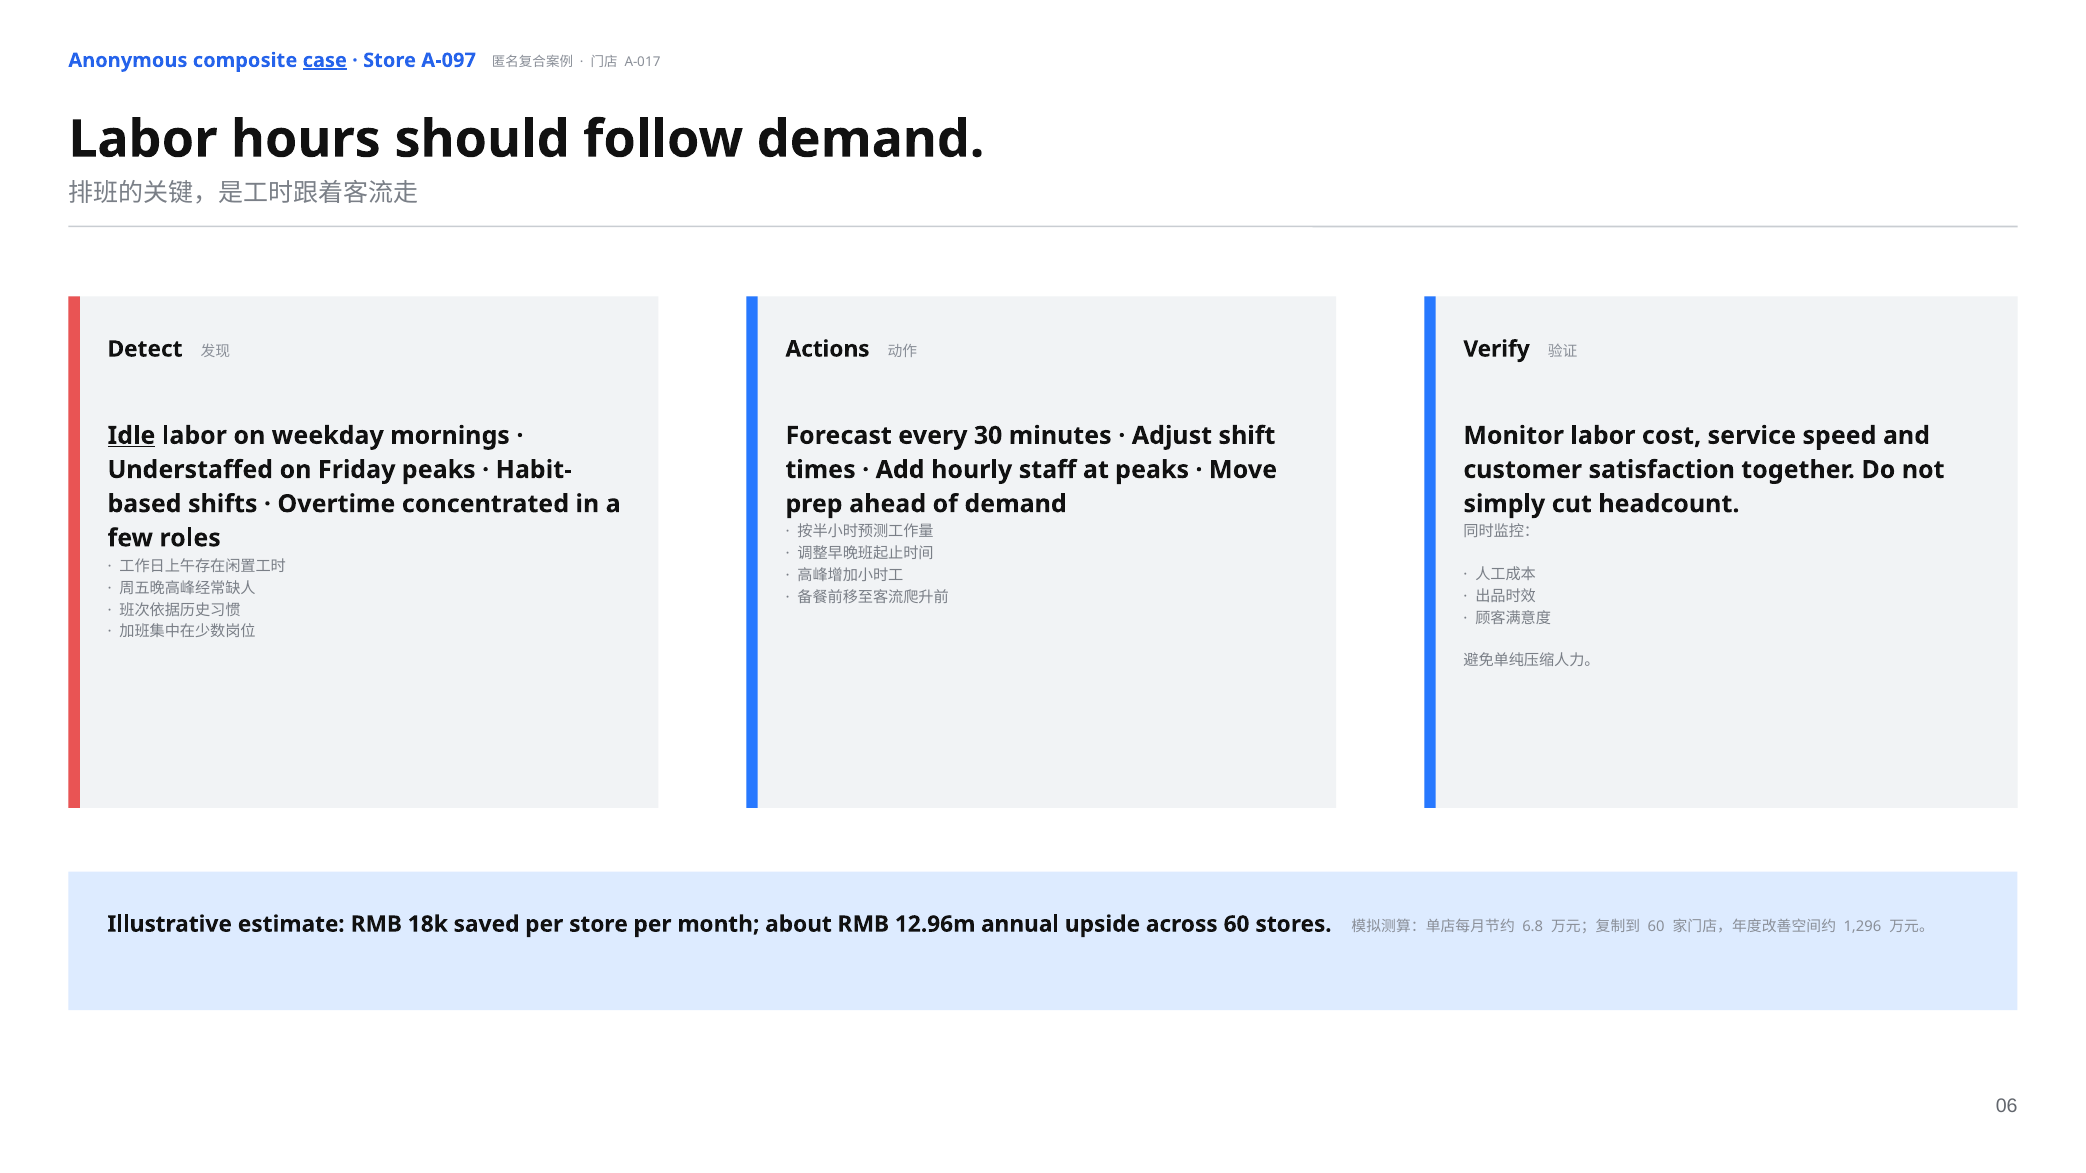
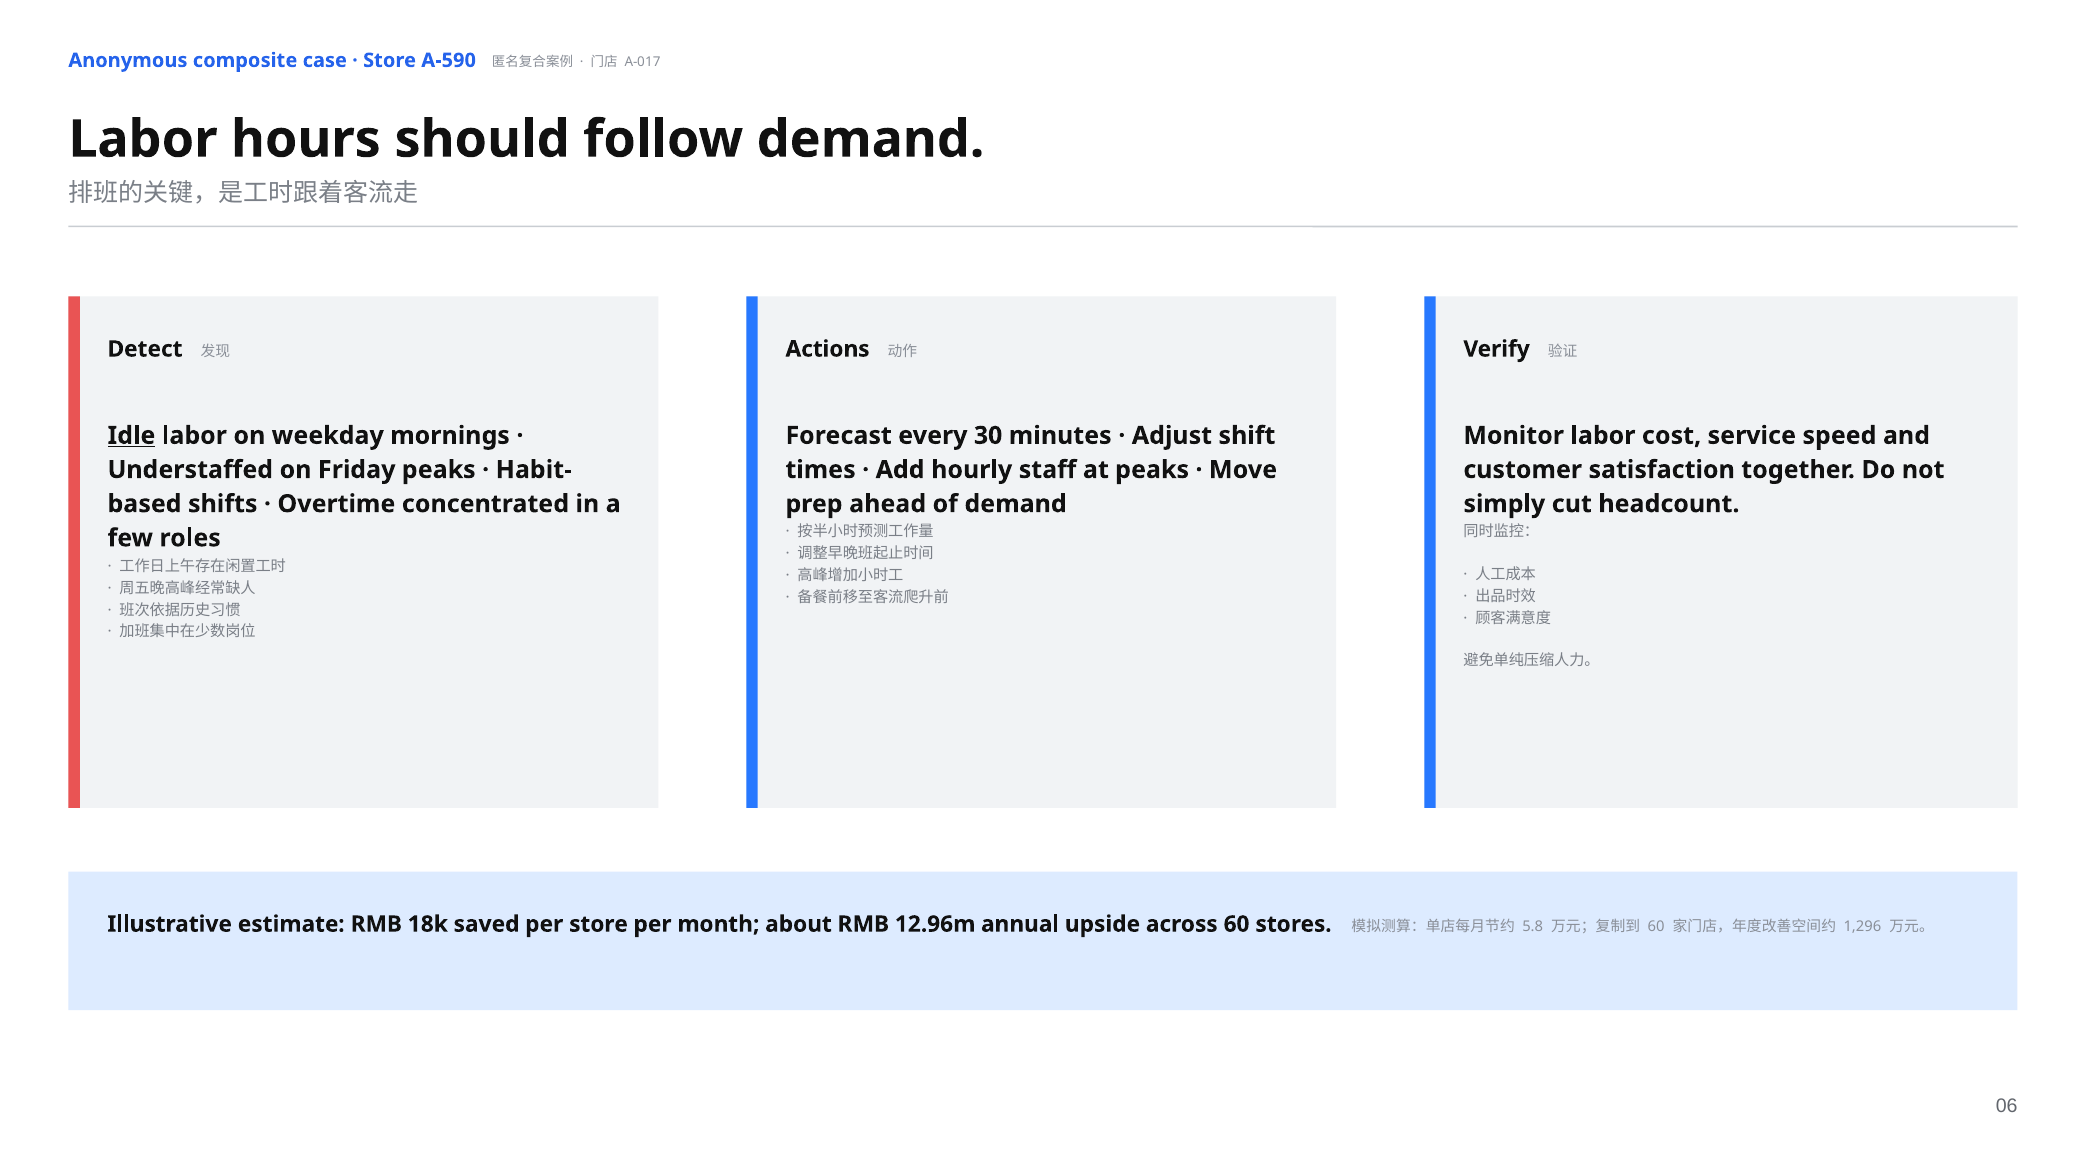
case underline: present -> none
A-097: A-097 -> A-590
6.8: 6.8 -> 5.8
